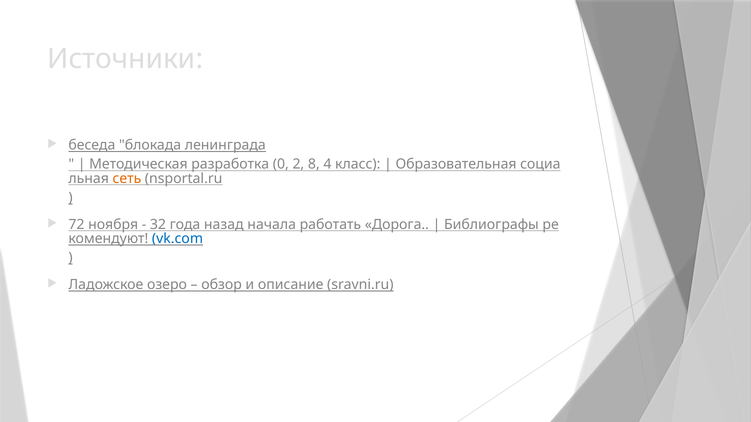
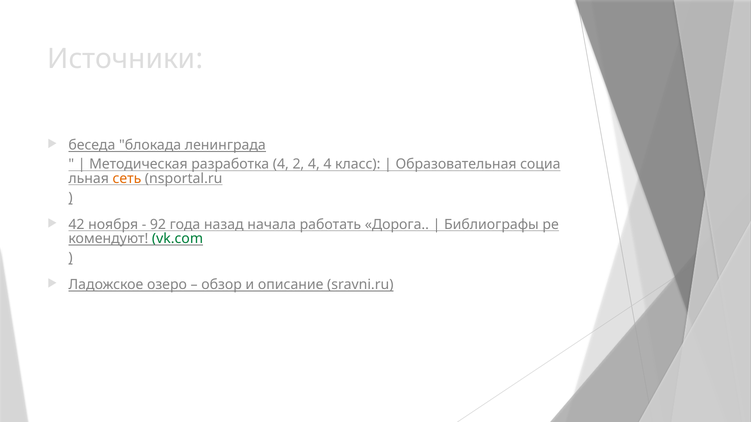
разработка 0: 0 -> 4
2 8: 8 -> 4
72: 72 -> 42
32: 32 -> 92
vk.com colour: blue -> green
